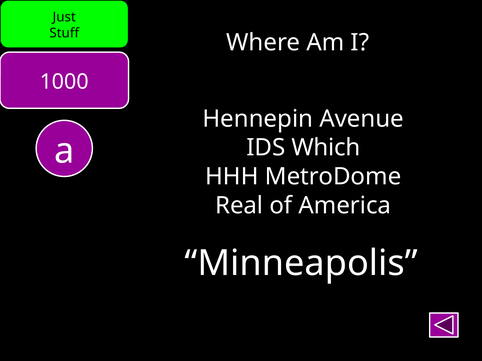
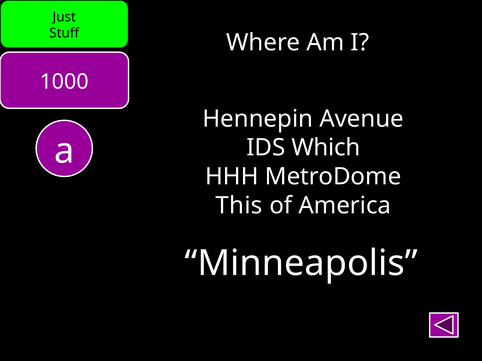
Real: Real -> This
